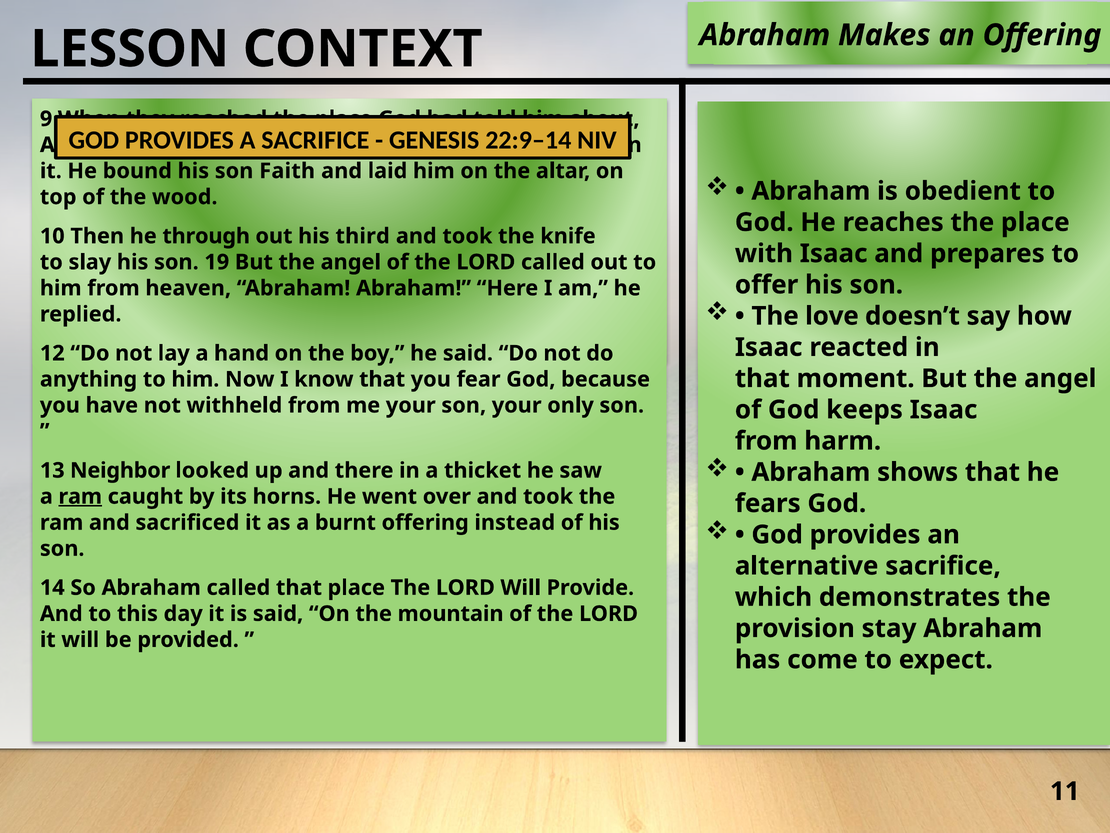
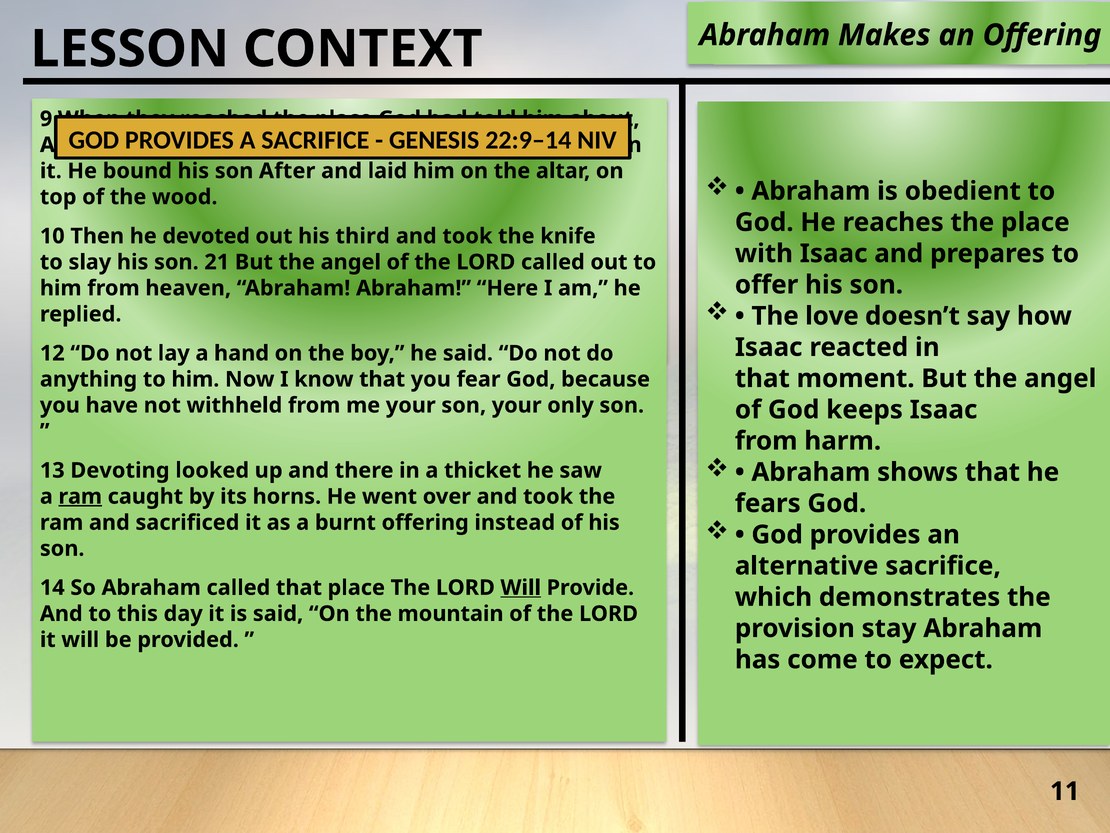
Faith: Faith -> After
through: through -> devoted
19: 19 -> 21
Neighbor: Neighbor -> Devoting
Will at (521, 587) underline: none -> present
